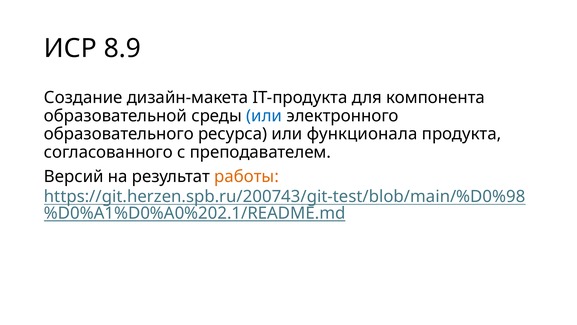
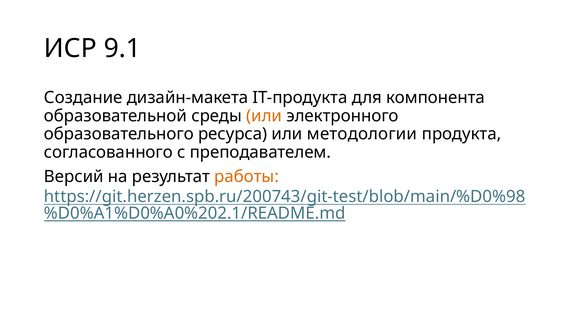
8.9: 8.9 -> 9.1
или at (264, 116) colour: blue -> orange
функционала: функционала -> методологии
